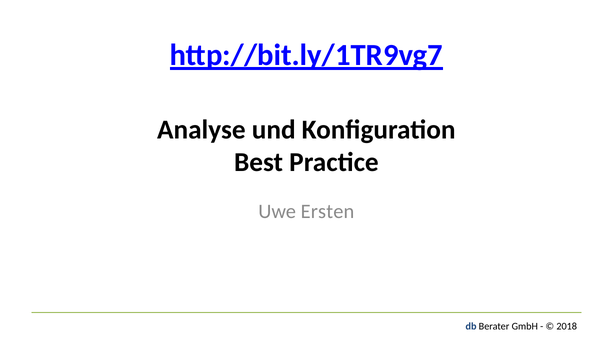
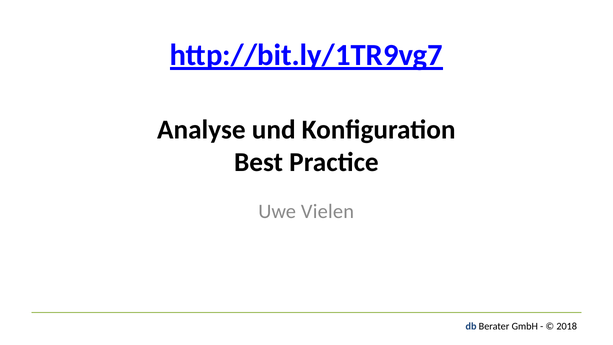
Ersten: Ersten -> Vielen
